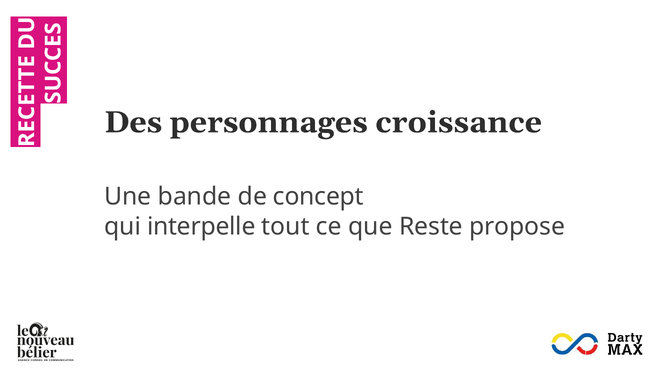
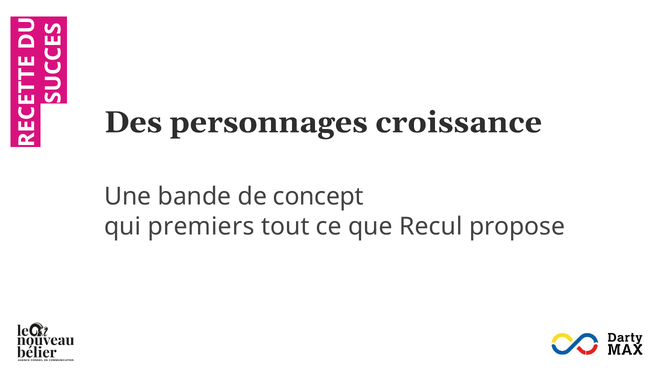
interpelle: interpelle -> premiers
Reste: Reste -> Recul
